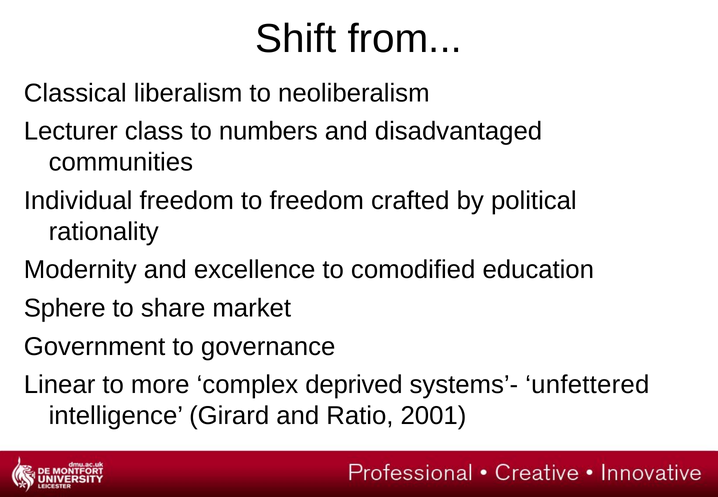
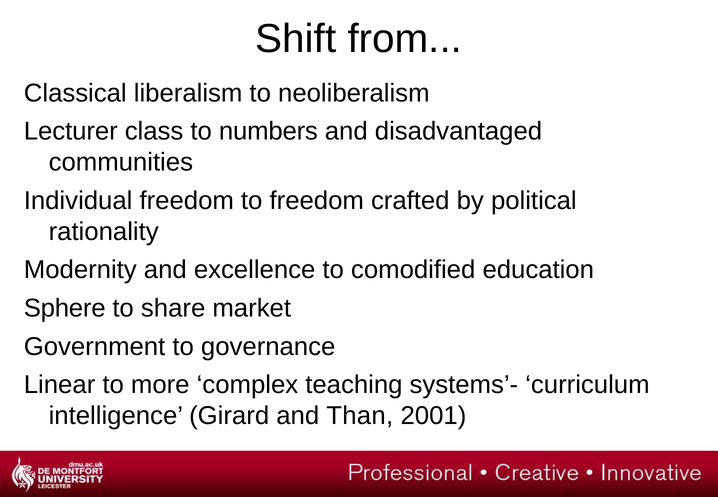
deprived: deprived -> teaching
unfettered: unfettered -> curriculum
Ratio: Ratio -> Than
